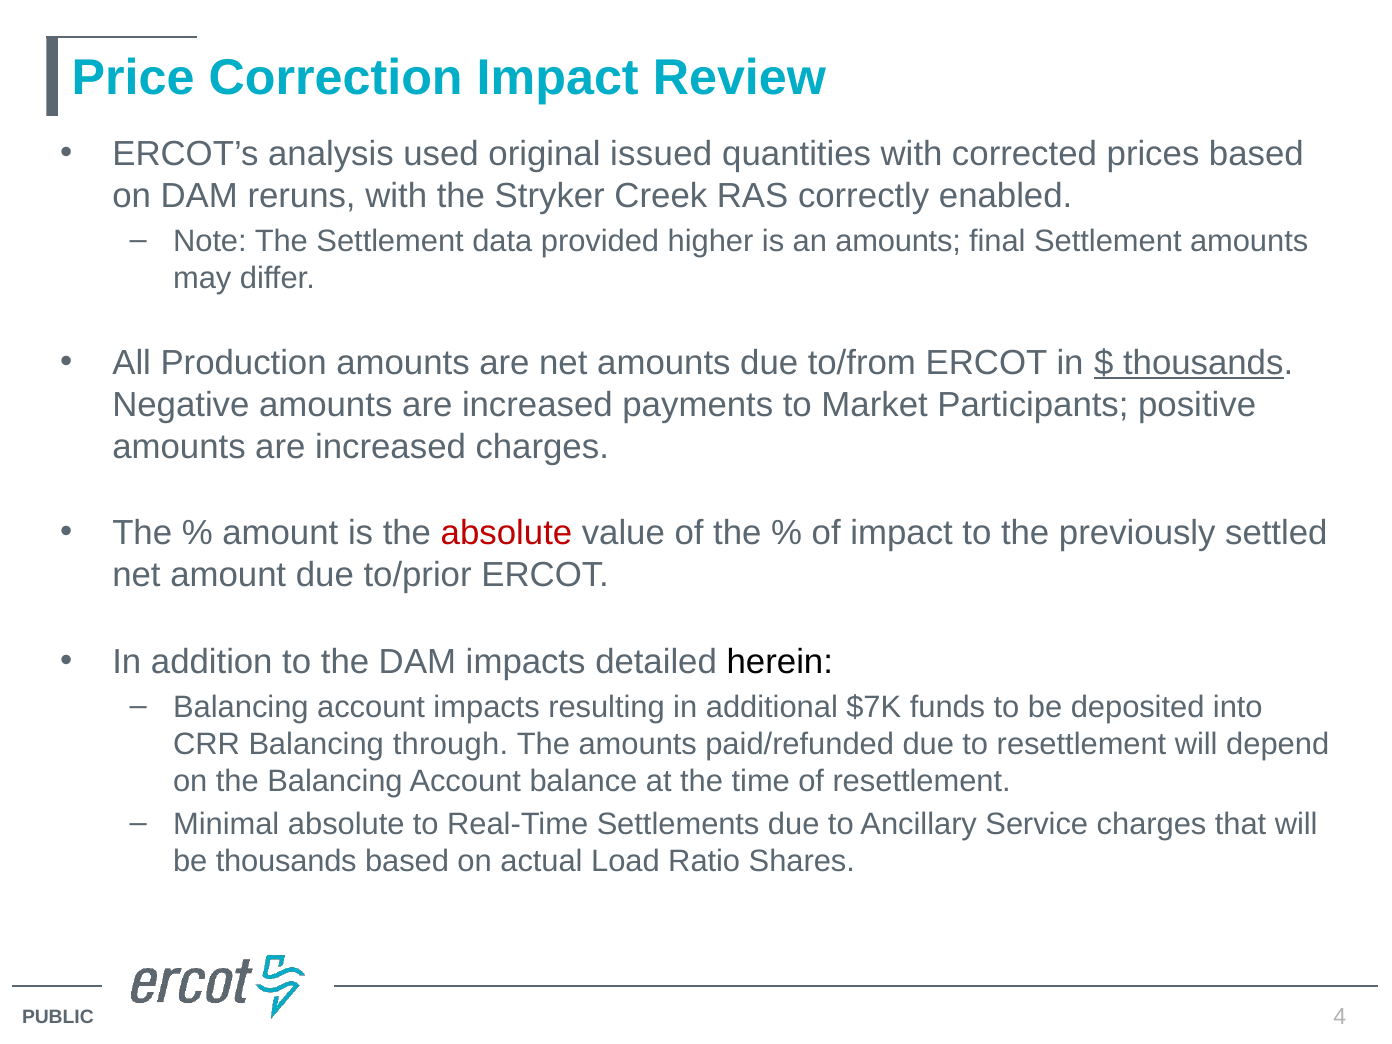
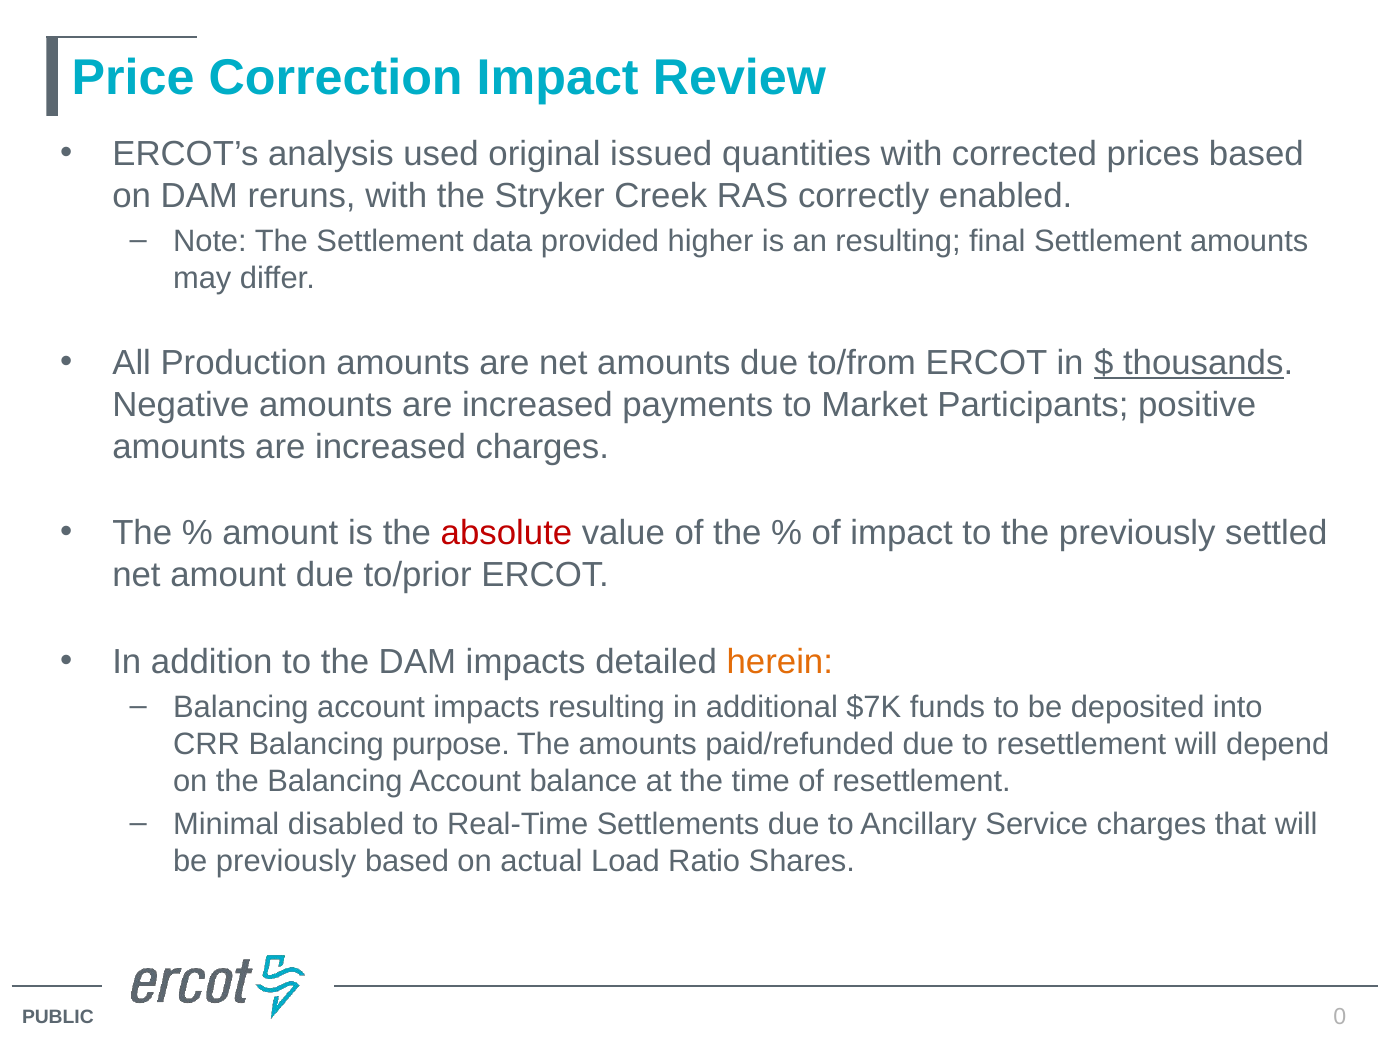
an amounts: amounts -> resulting
herein colour: black -> orange
through: through -> purpose
Minimal absolute: absolute -> disabled
be thousands: thousands -> previously
4: 4 -> 0
